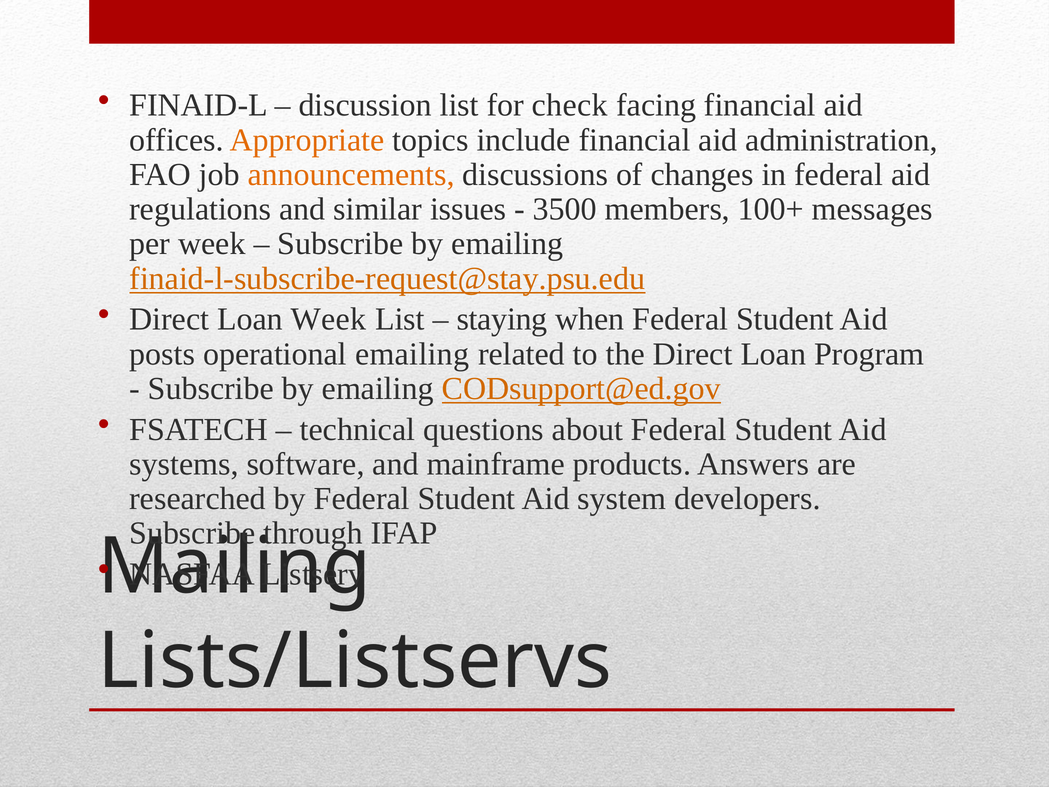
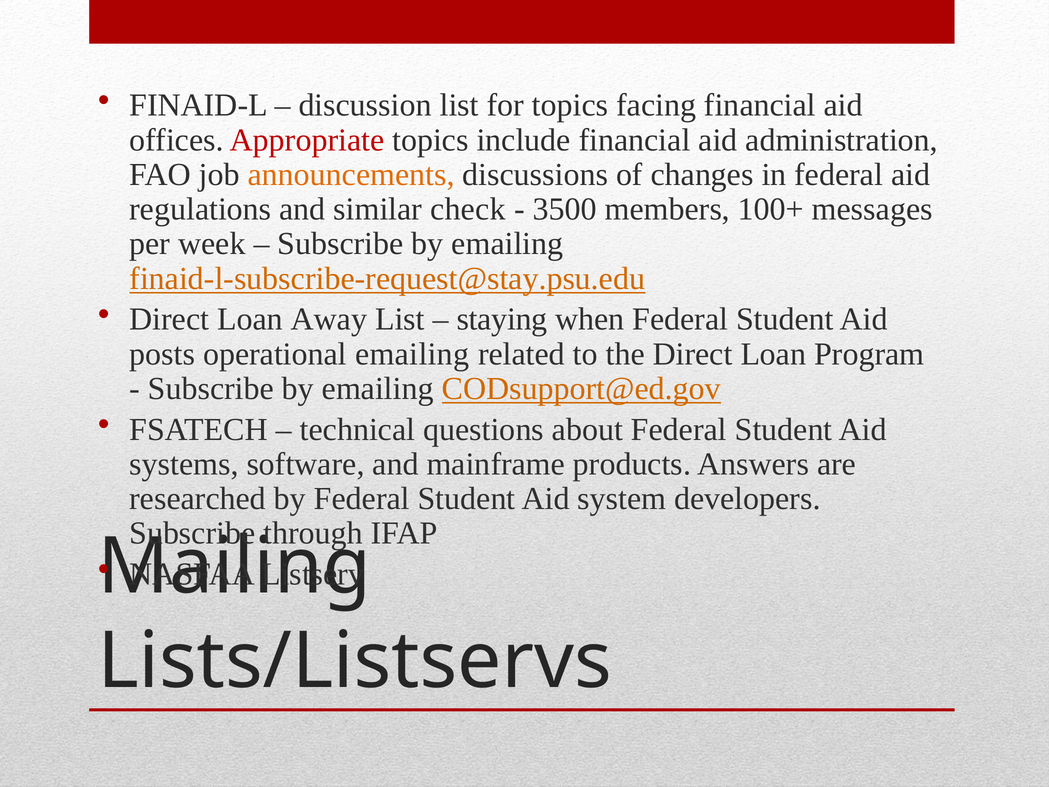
for check: check -> topics
Appropriate colour: orange -> red
issues: issues -> check
Loan Week: Week -> Away
